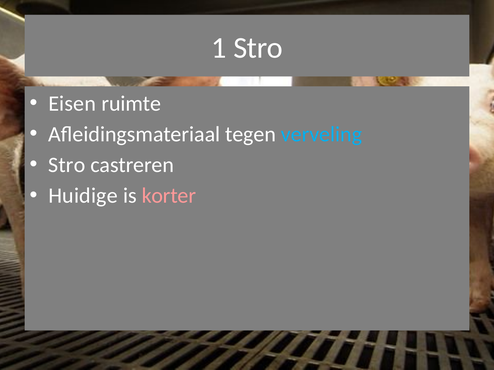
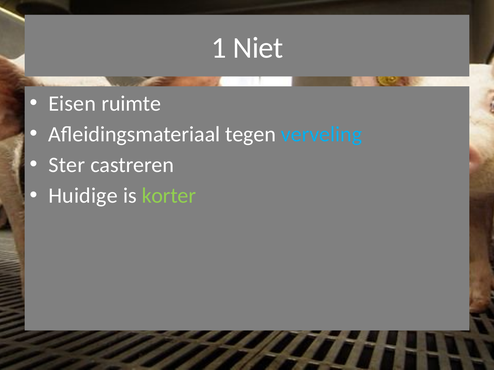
1 Stro: Stro -> Niet
Stro at (67, 165): Stro -> Ster
korter colour: pink -> light green
